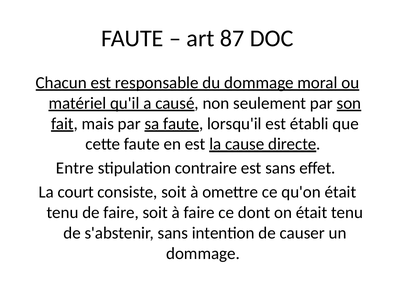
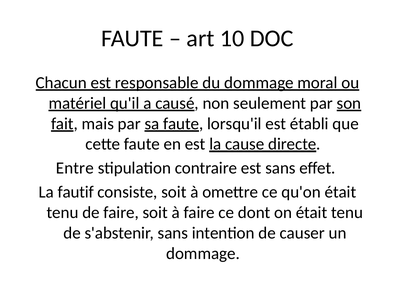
87: 87 -> 10
court: court -> fautif
